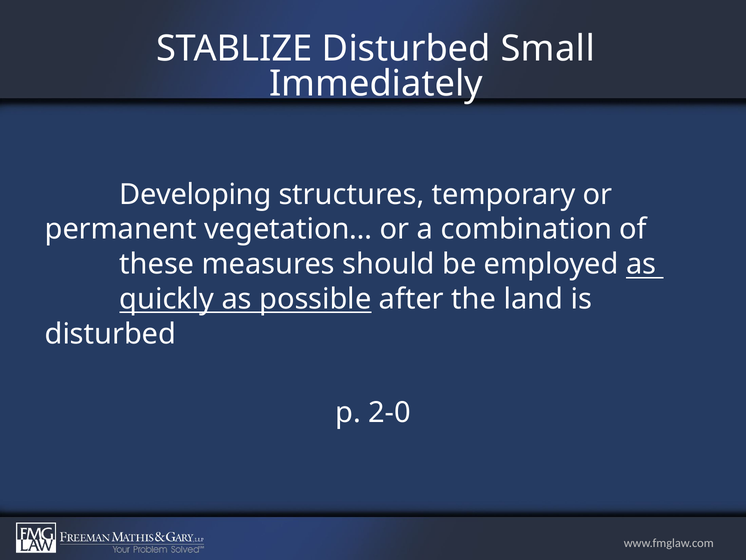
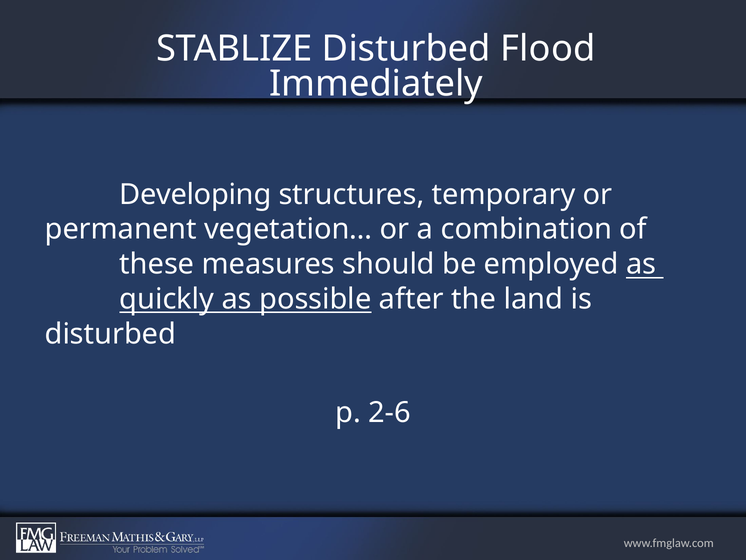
Small: Small -> Flood
2-0: 2-0 -> 2-6
